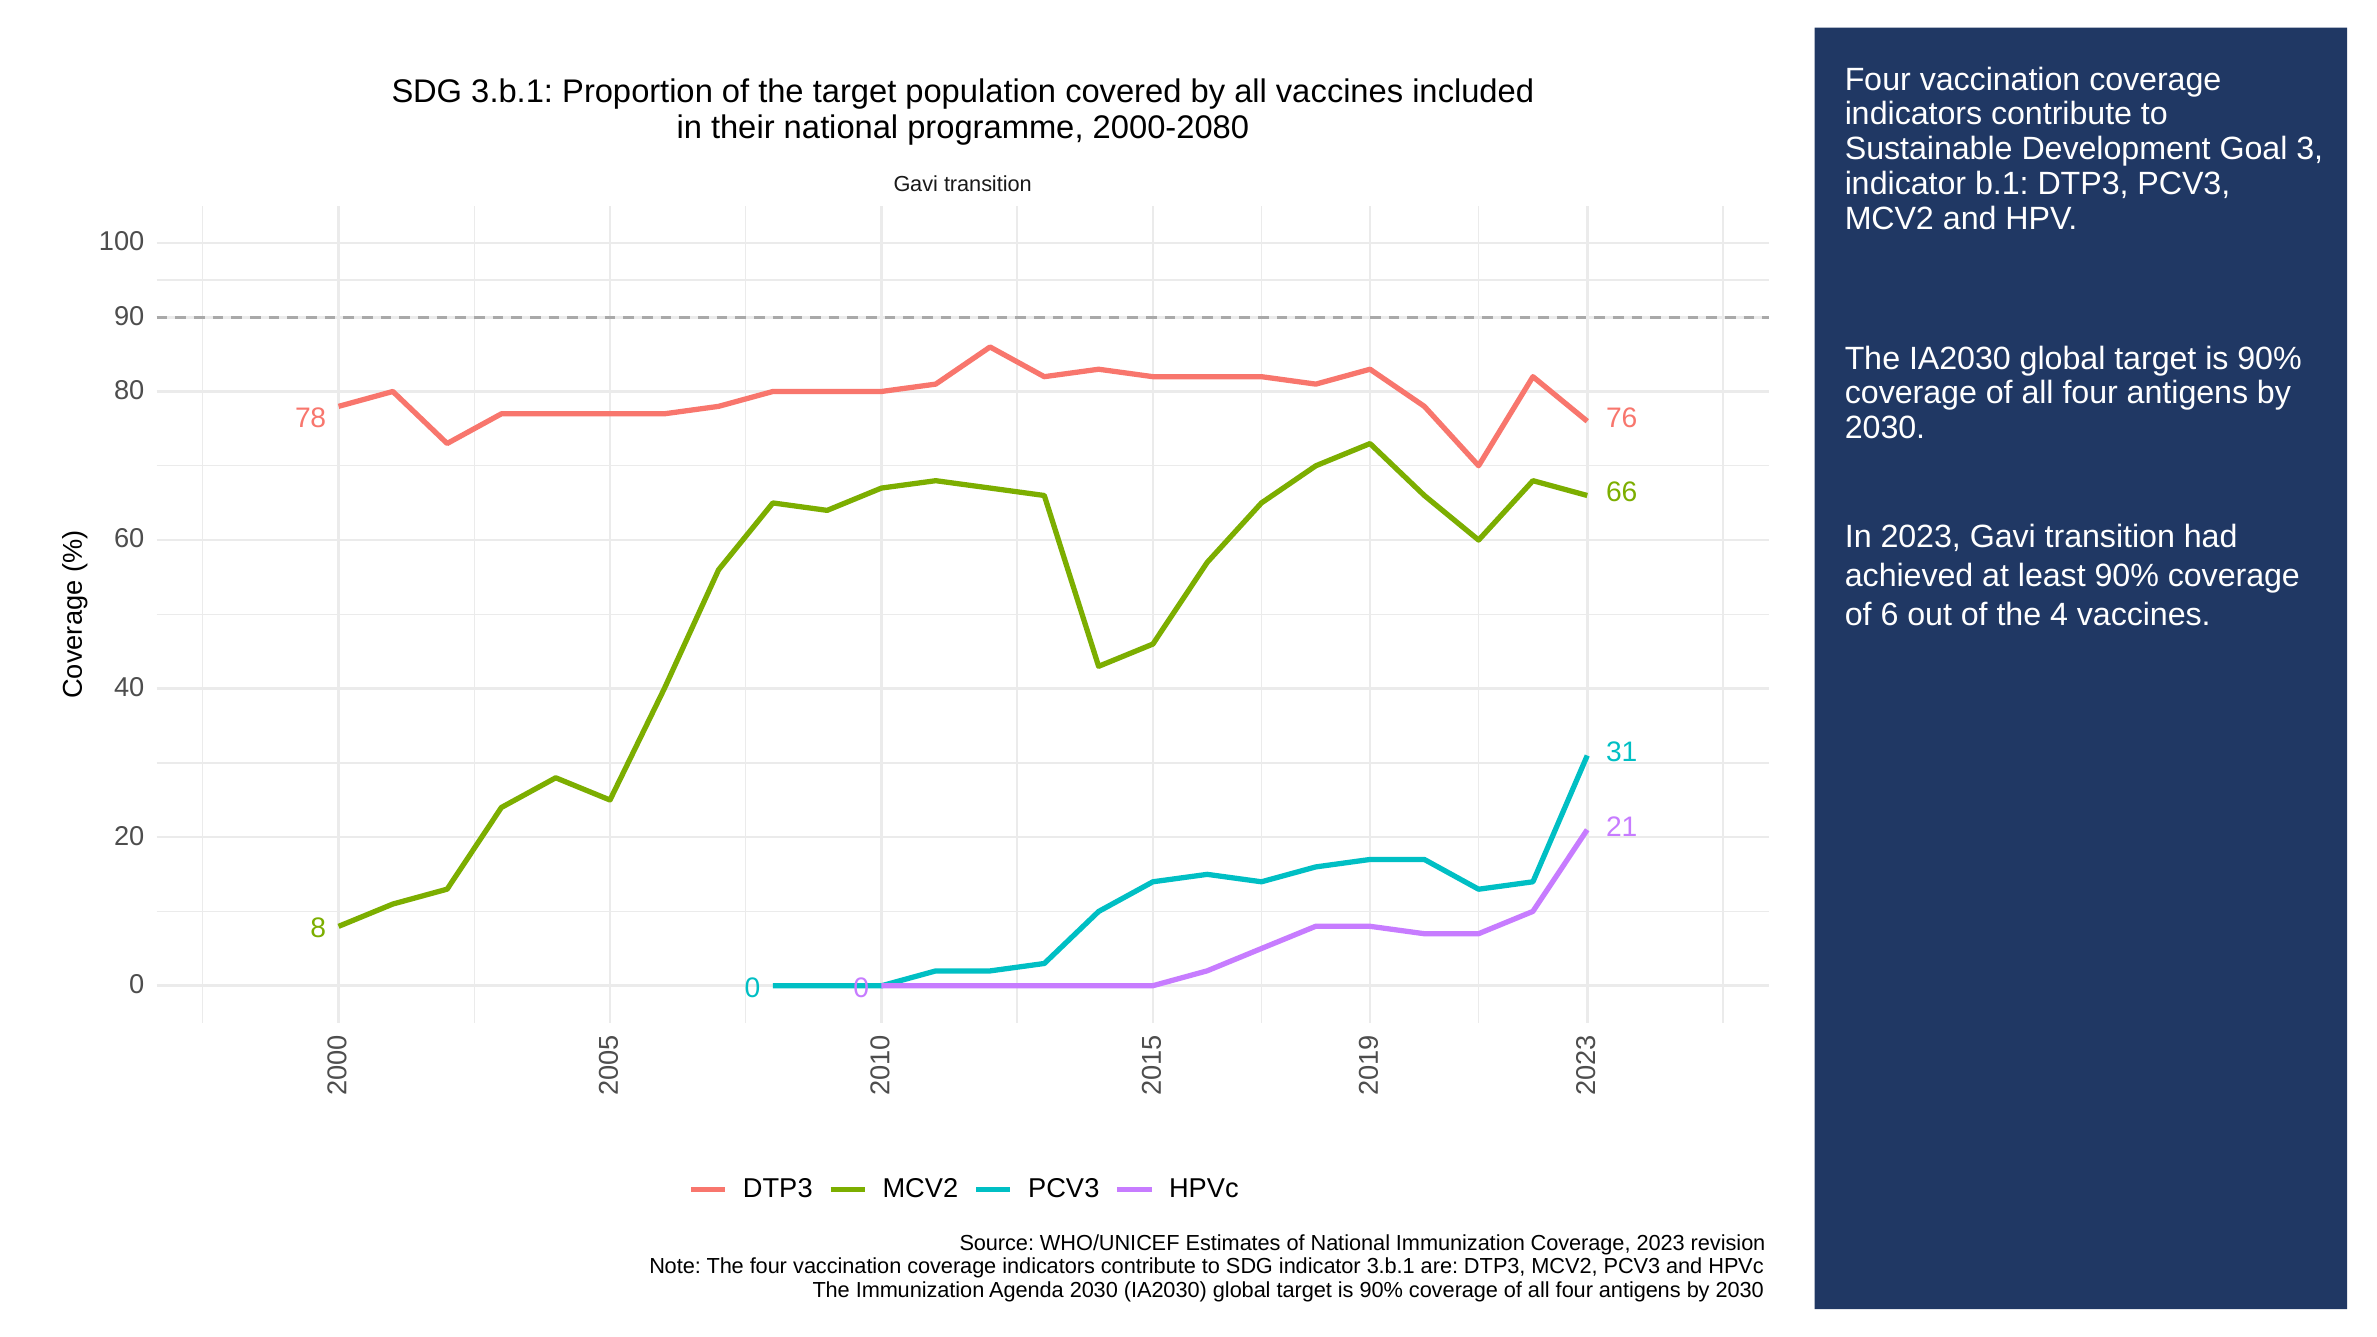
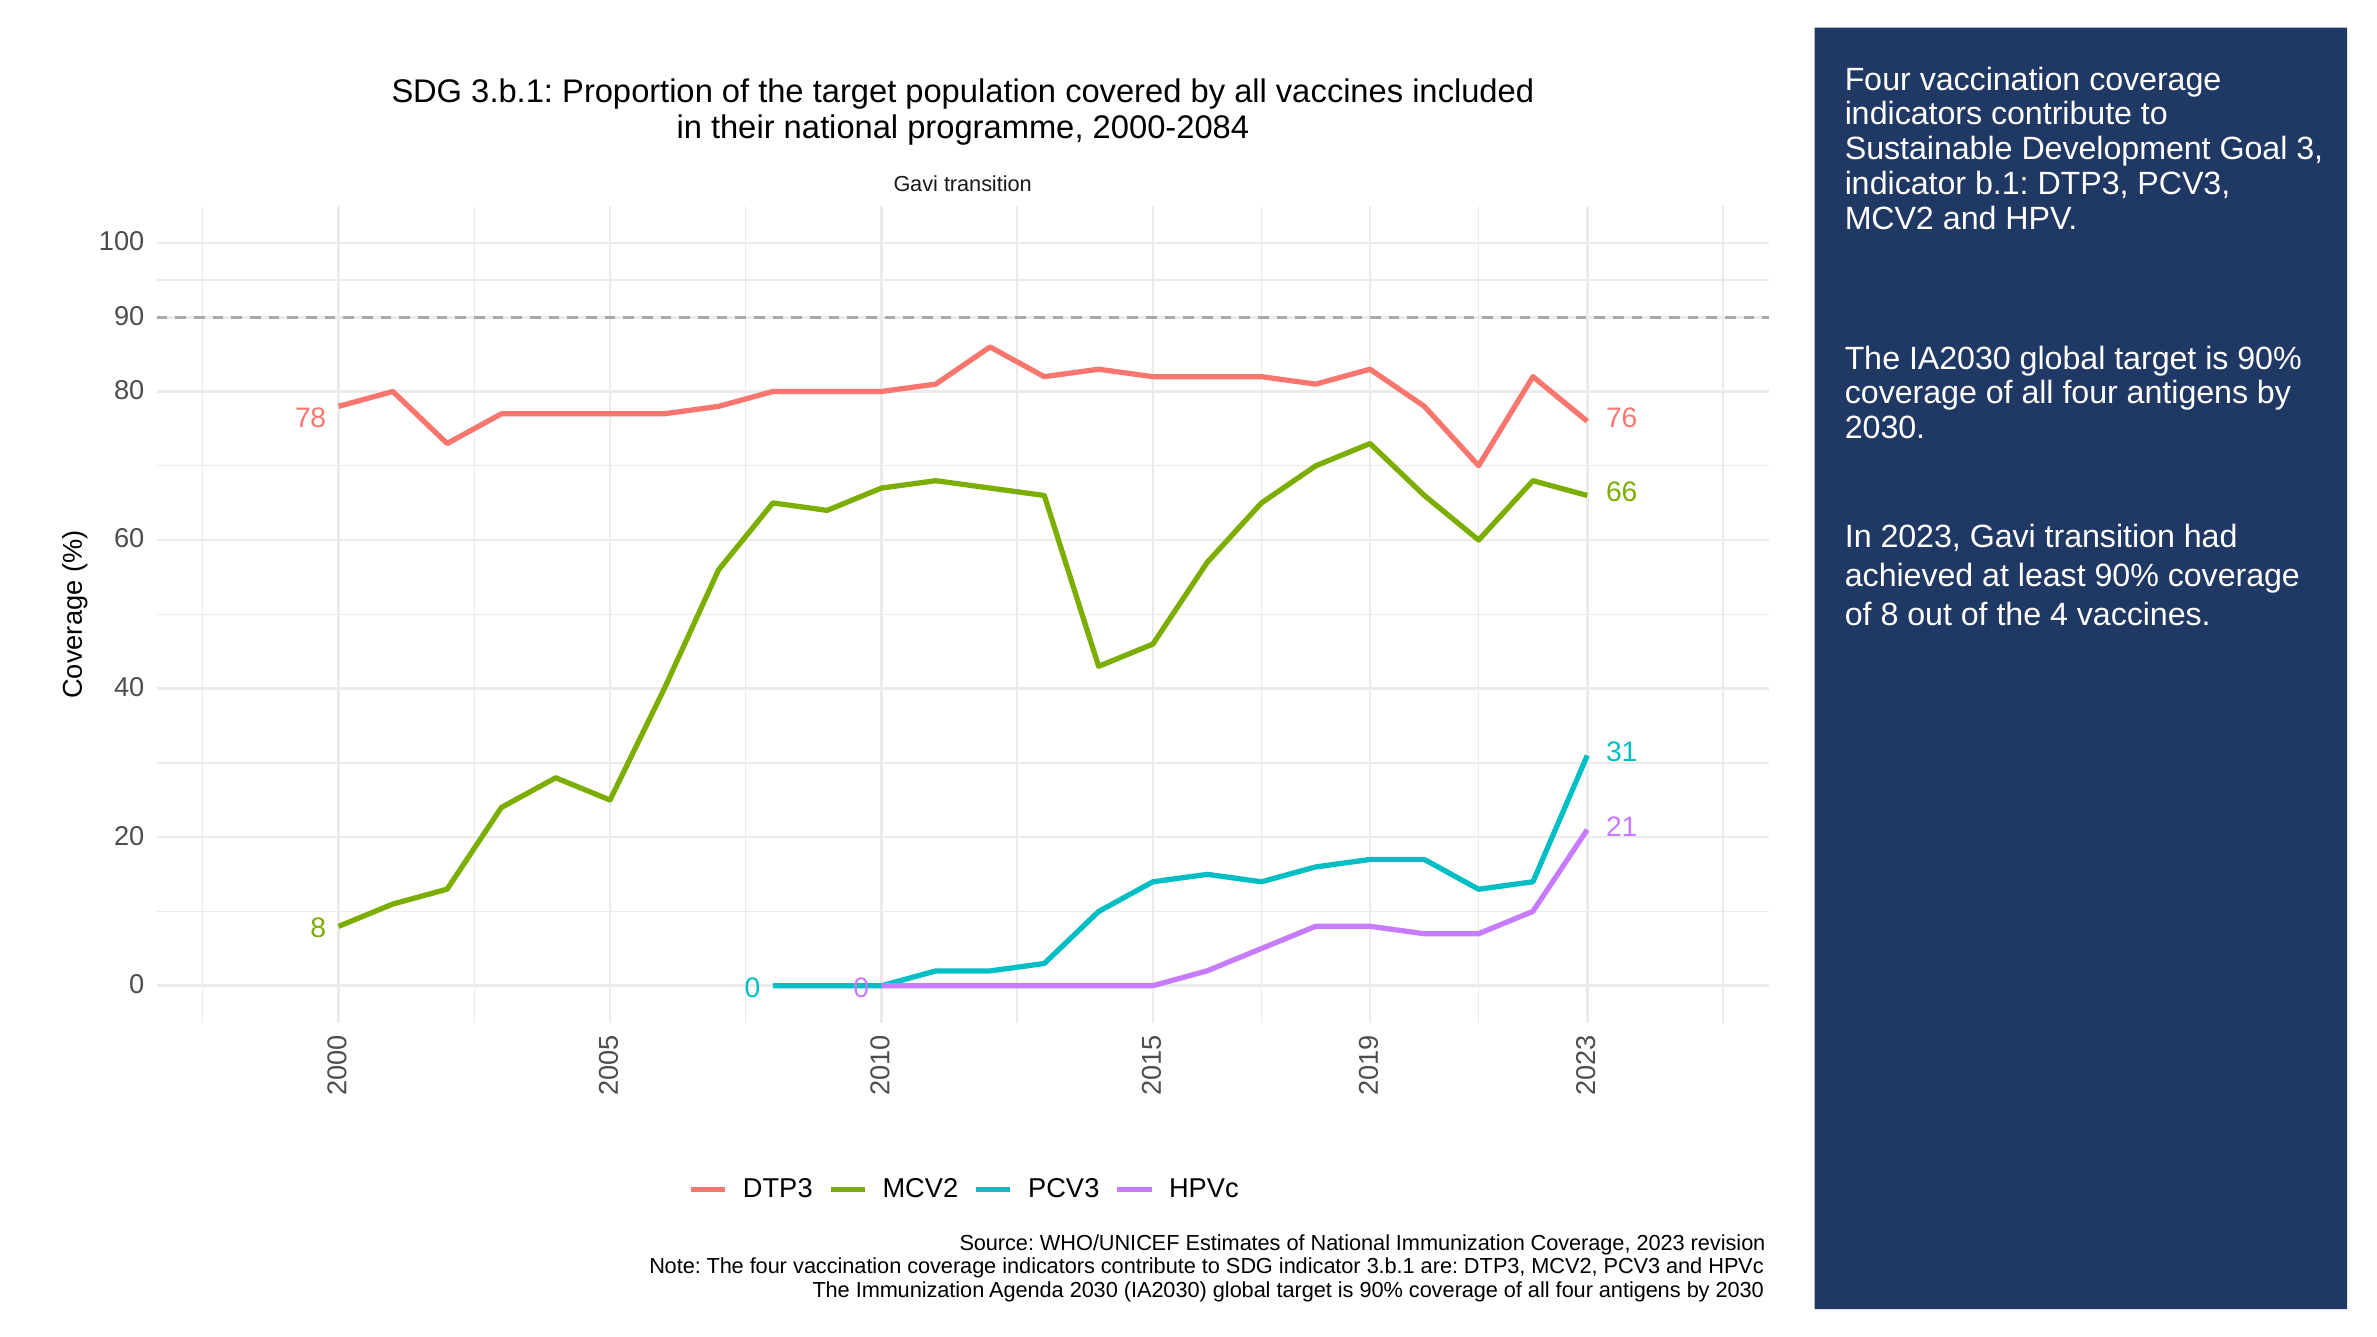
2000-2080: 2000-2080 -> 2000-2084
of 6: 6 -> 8
